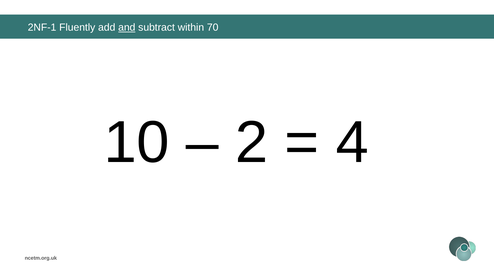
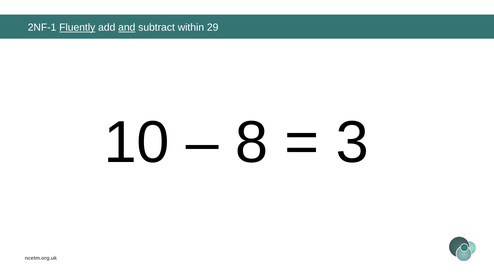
Fluently underline: none -> present
70: 70 -> 29
2: 2 -> 8
4: 4 -> 3
